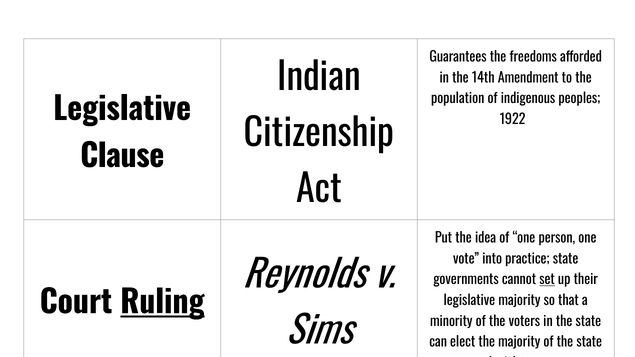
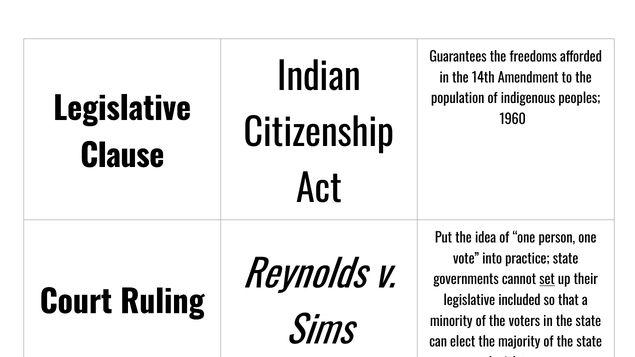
1922: 1922 -> 1960
Ruling underline: present -> none
legislative majority: majority -> included
